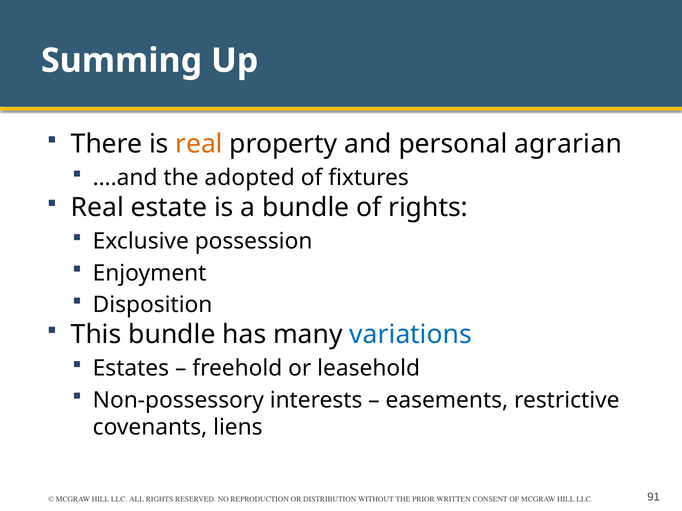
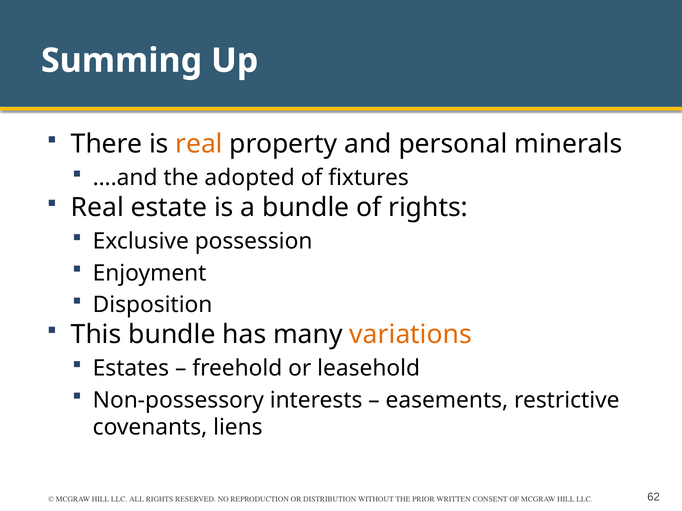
agrarian: agrarian -> minerals
variations colour: blue -> orange
91: 91 -> 62
